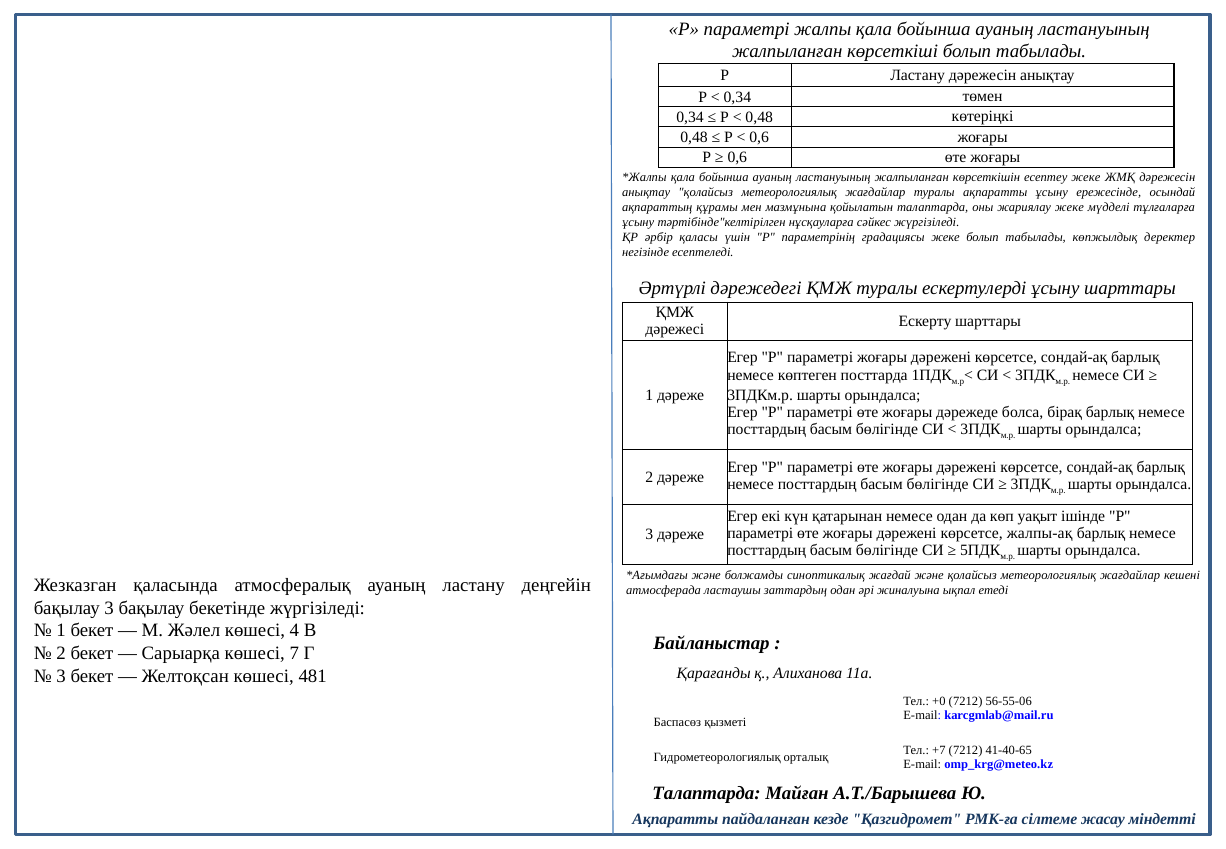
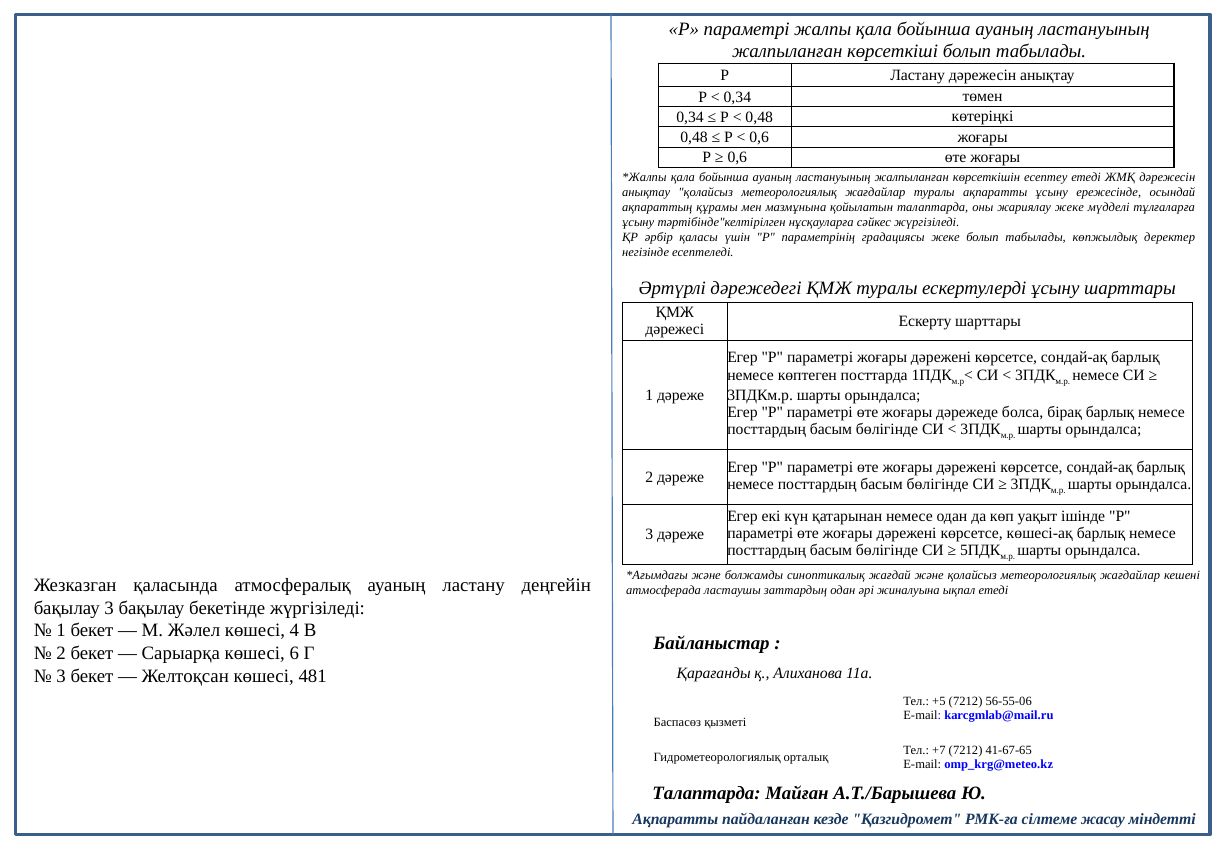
есептеу жеке: жеке -> етеді
жалпы-ақ: жалпы-ақ -> көшесі-ақ
7: 7 -> 6
+0: +0 -> +5
41-40-65: 41-40-65 -> 41-67-65
